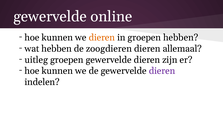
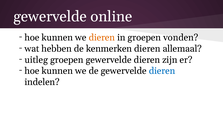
groepen hebben: hebben -> vonden
zoogdieren: zoogdieren -> kenmerken
dieren at (162, 71) colour: purple -> blue
